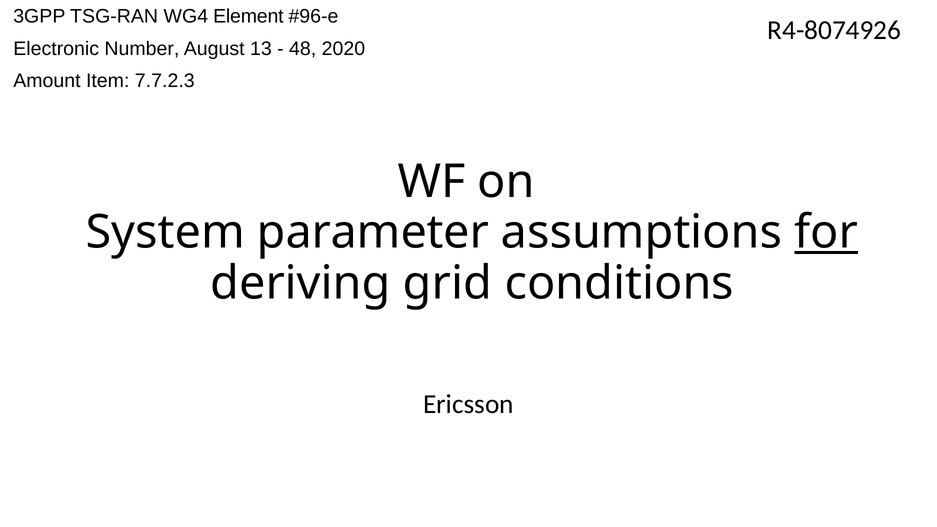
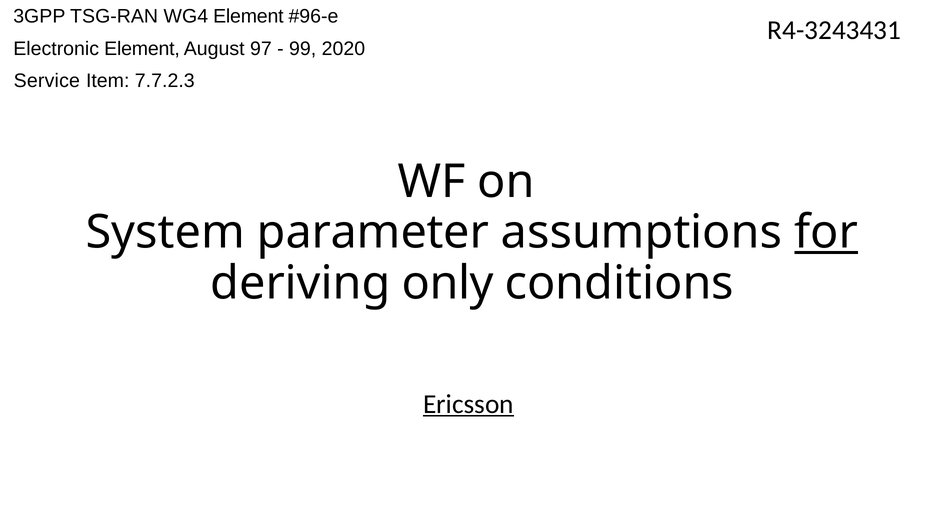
R4-8074926: R4-8074926 -> R4-3243431
Electronic Number: Number -> Element
13: 13 -> 97
48: 48 -> 99
Amount: Amount -> Service
grid: grid -> only
Ericsson underline: none -> present
